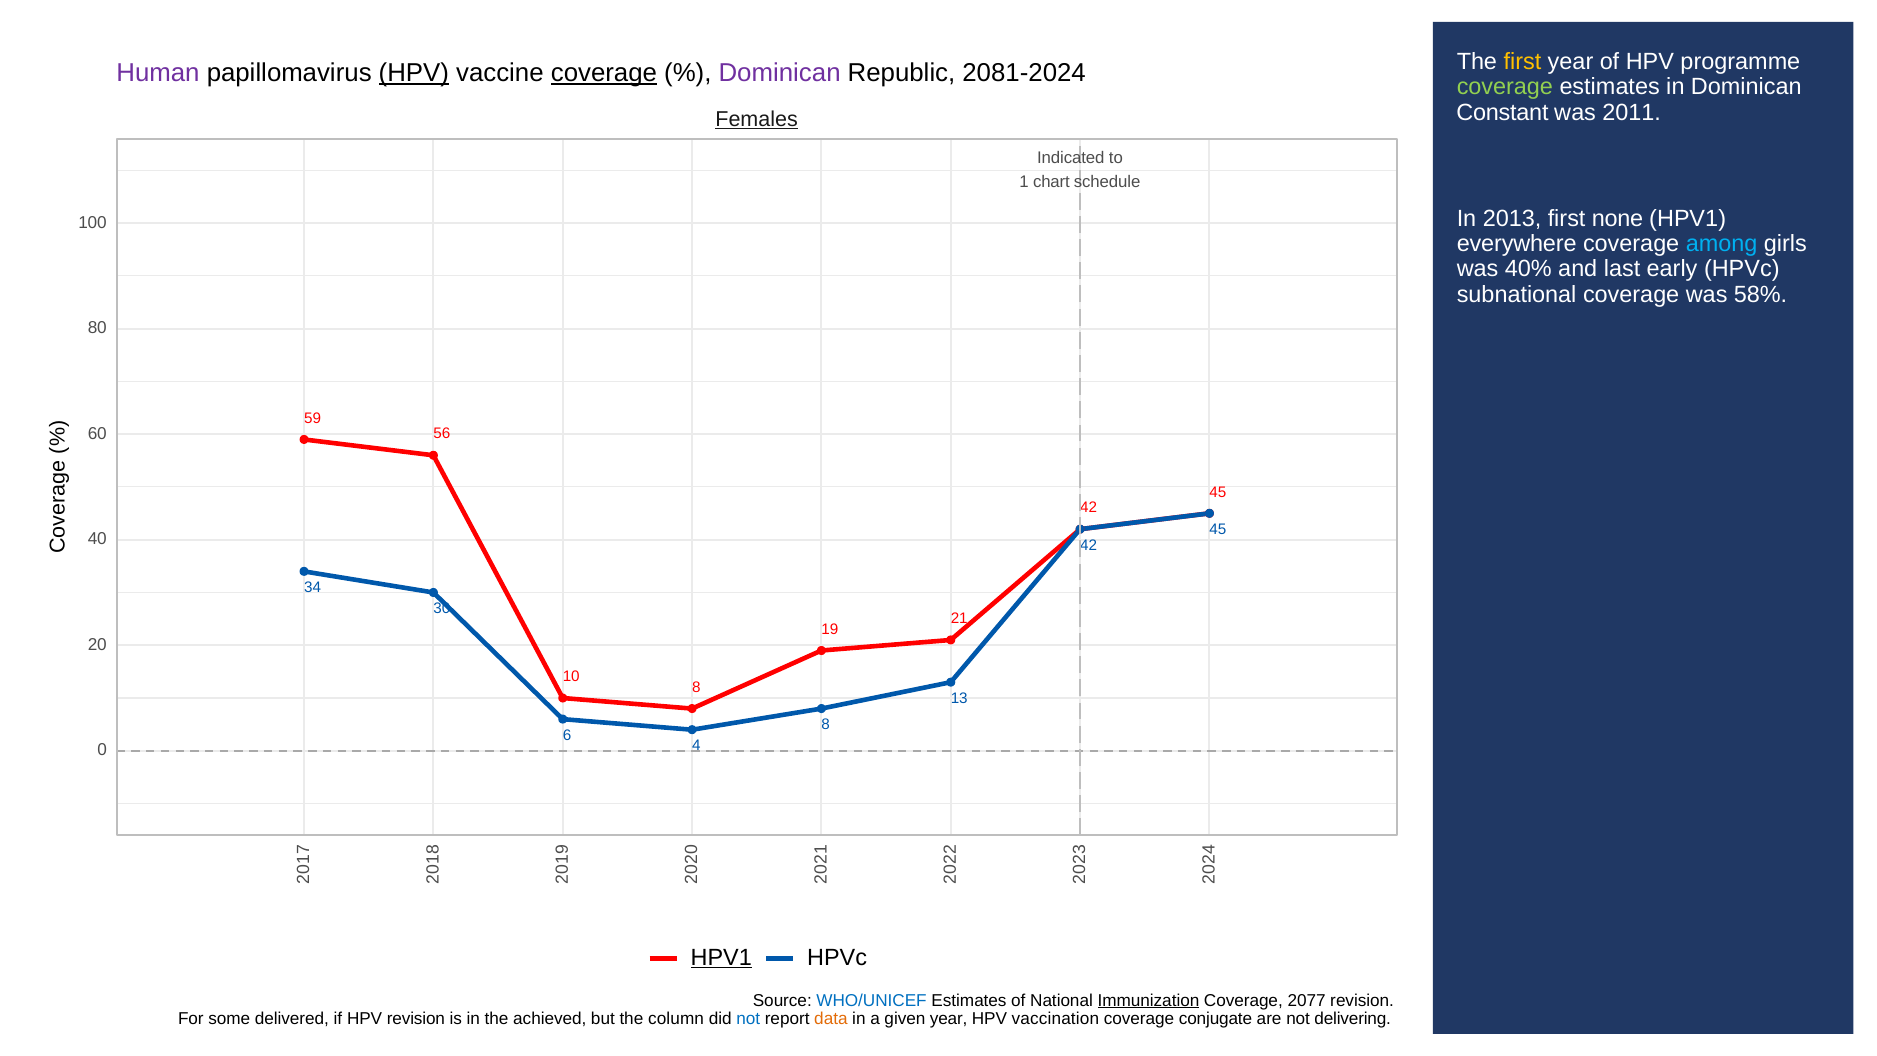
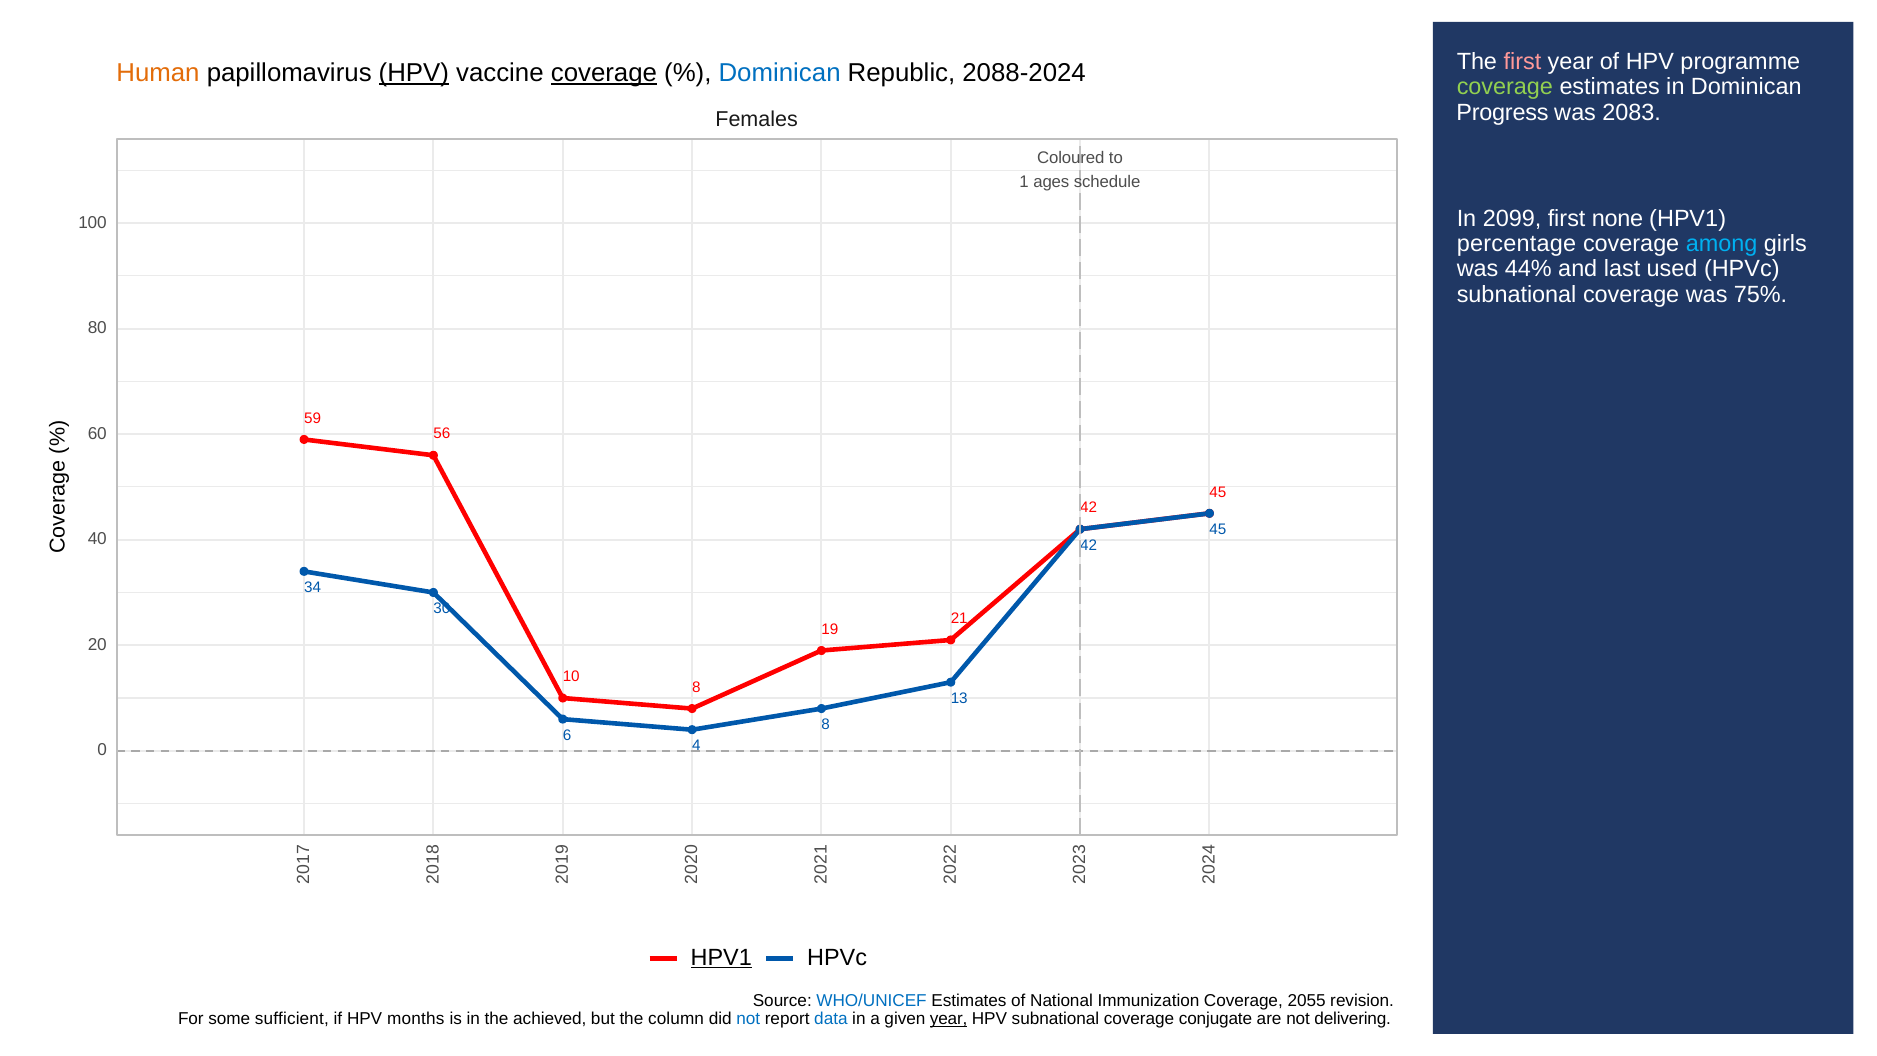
first at (1522, 62) colour: yellow -> pink
Human colour: purple -> orange
Dominican at (780, 73) colour: purple -> blue
2081-2024: 2081-2024 -> 2088-2024
Constant: Constant -> Progress
2011: 2011 -> 2083
Females underline: present -> none
Indicated: Indicated -> Coloured
chart: chart -> ages
2013: 2013 -> 2099
everywhere: everywhere -> percentage
40%: 40% -> 44%
early: early -> used
58%: 58% -> 75%
Immunization underline: present -> none
2077: 2077 -> 2055
delivered: delivered -> sufficient
HPV revision: revision -> months
data colour: orange -> blue
year at (949, 1019) underline: none -> present
HPV vaccination: vaccination -> subnational
